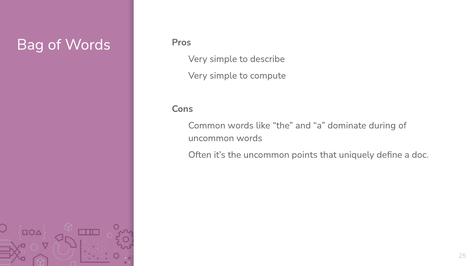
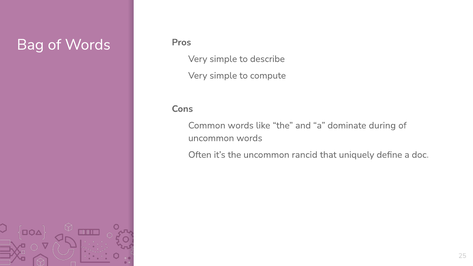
points: points -> rancid
